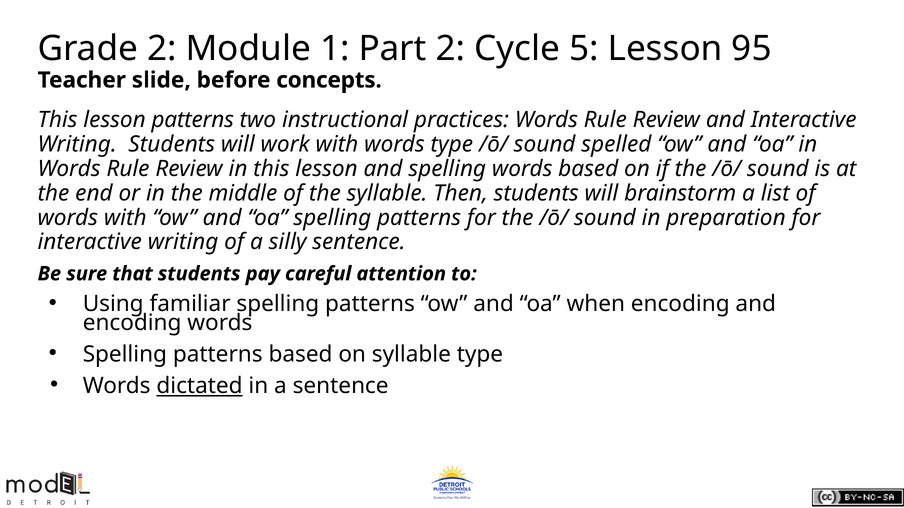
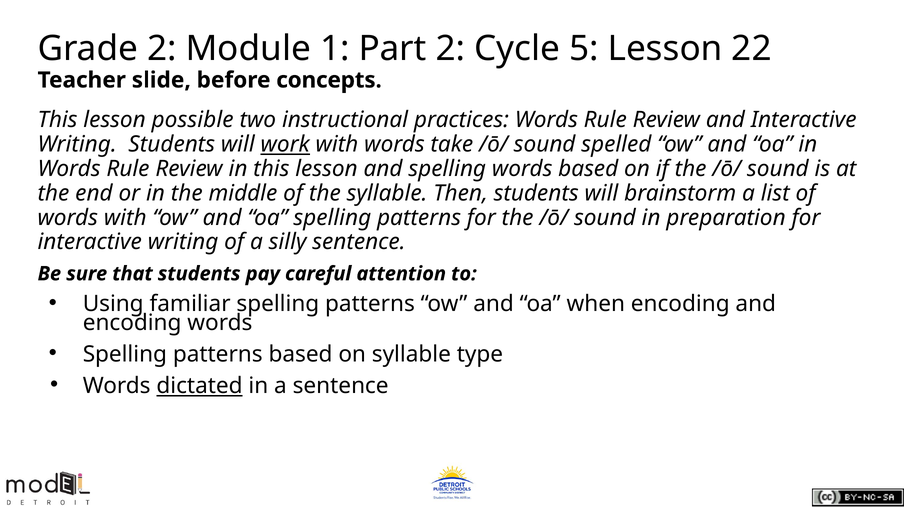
95: 95 -> 22
lesson patterns: patterns -> possible
work underline: none -> present
words type: type -> take
